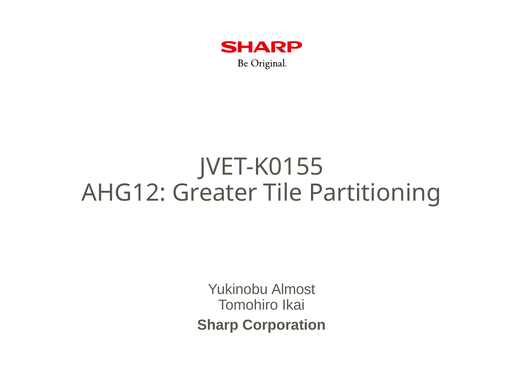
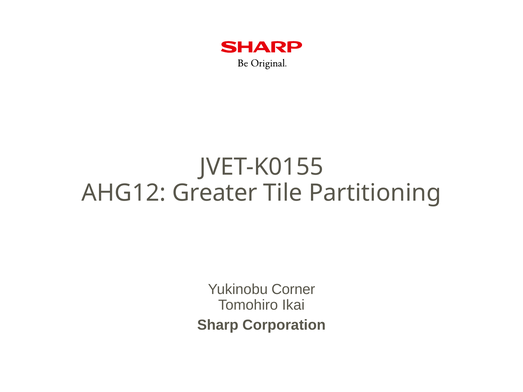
Almost: Almost -> Corner
